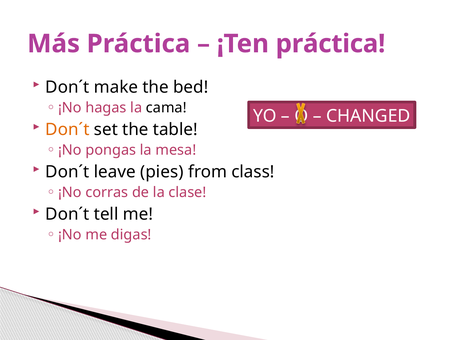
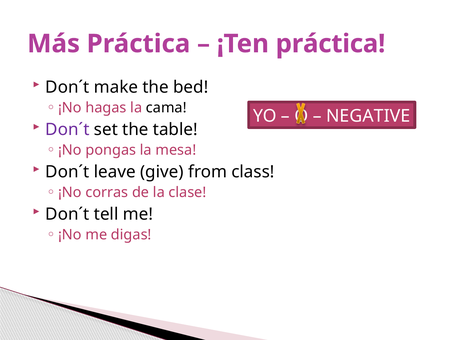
CHANGED: CHANGED -> NEGATIVE
Don´t at (67, 130) colour: orange -> purple
pies: pies -> give
